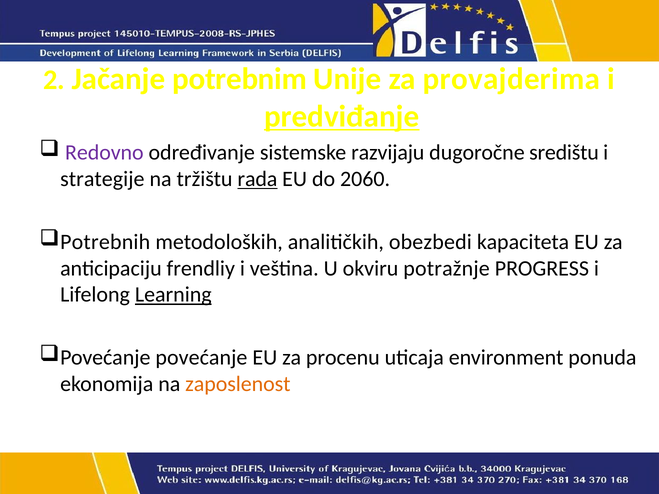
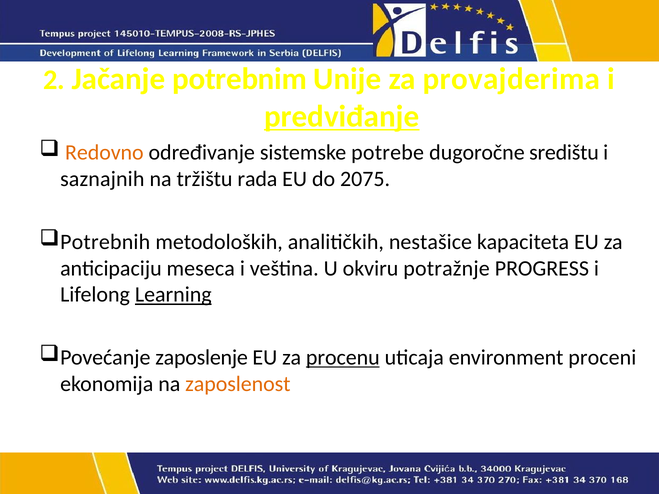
Redovno colour: purple -> orange
razvijaju: razvijaju -> potrebe
strategije: strategije -> saznajnih
rada underline: present -> none
2060: 2060 -> 2075
obezbedi: obezbedi -> nestašice
frendliy: frendliy -> meseca
Povećanje povećanje: povećanje -> zaposlenje
procenu underline: none -> present
ponuda: ponuda -> proceni
